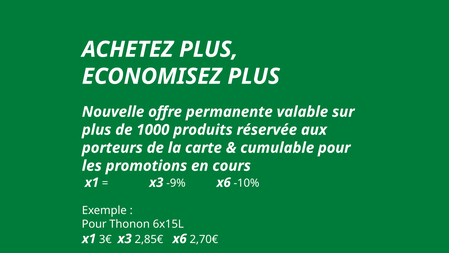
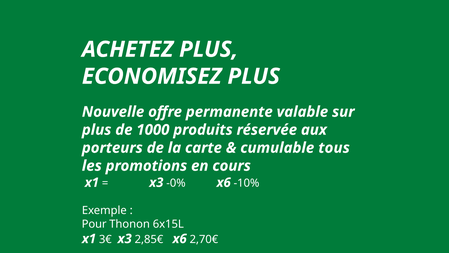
cumulable pour: pour -> tous
-9%: -9% -> -0%
